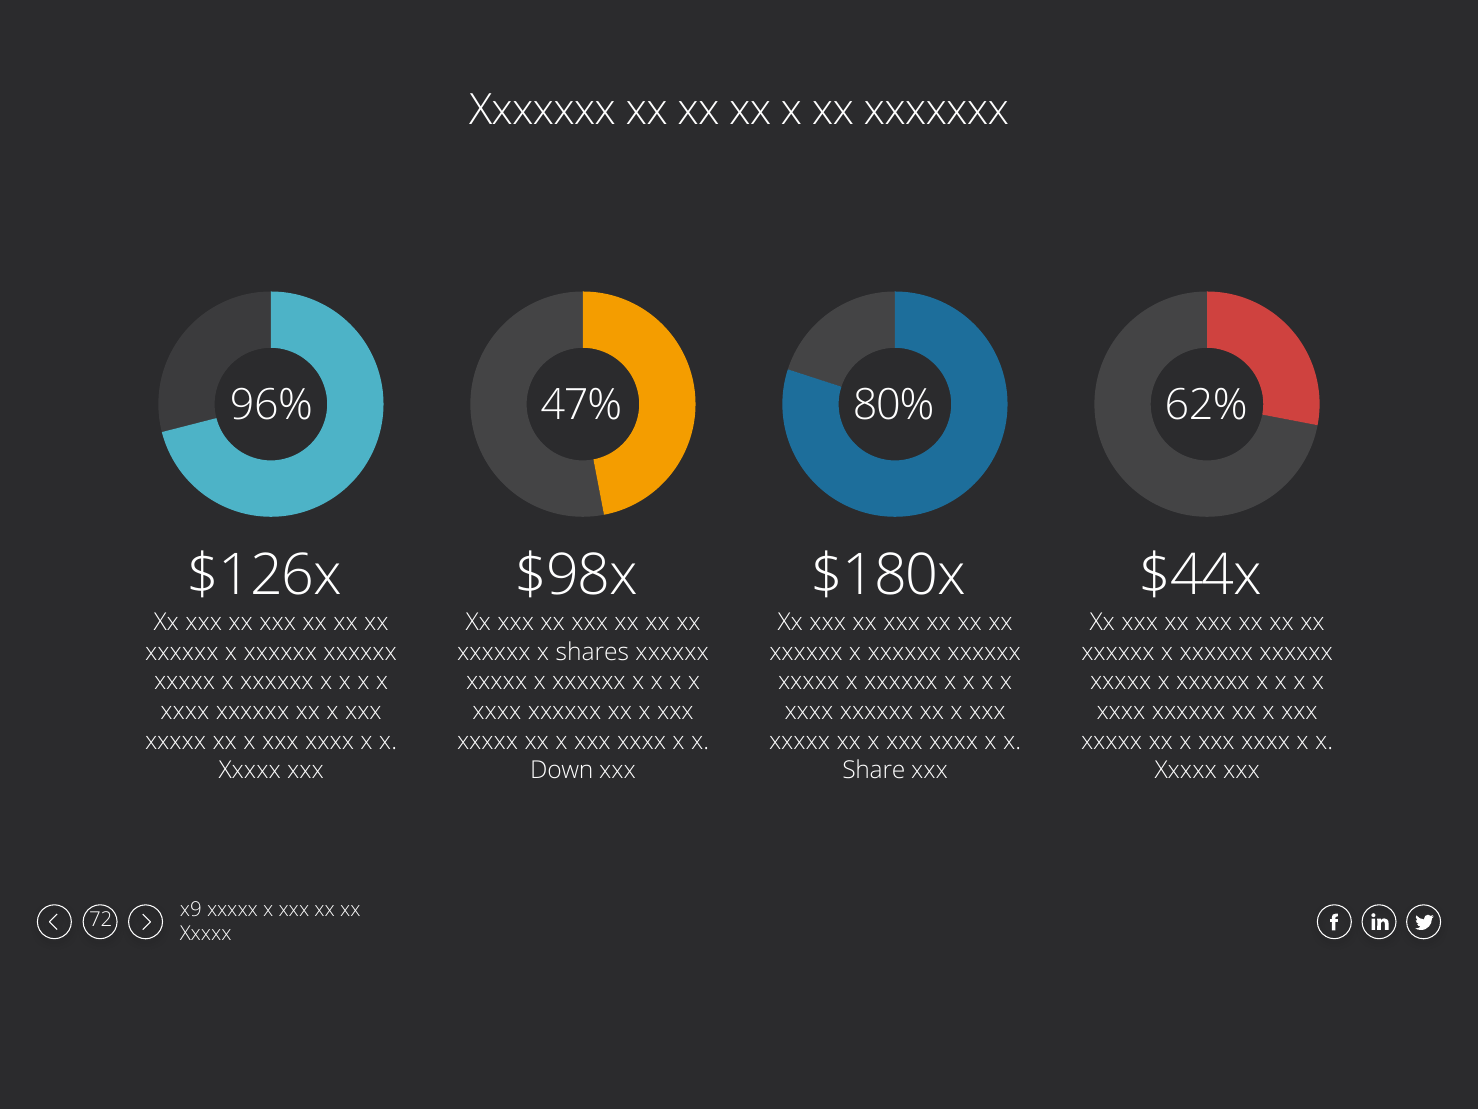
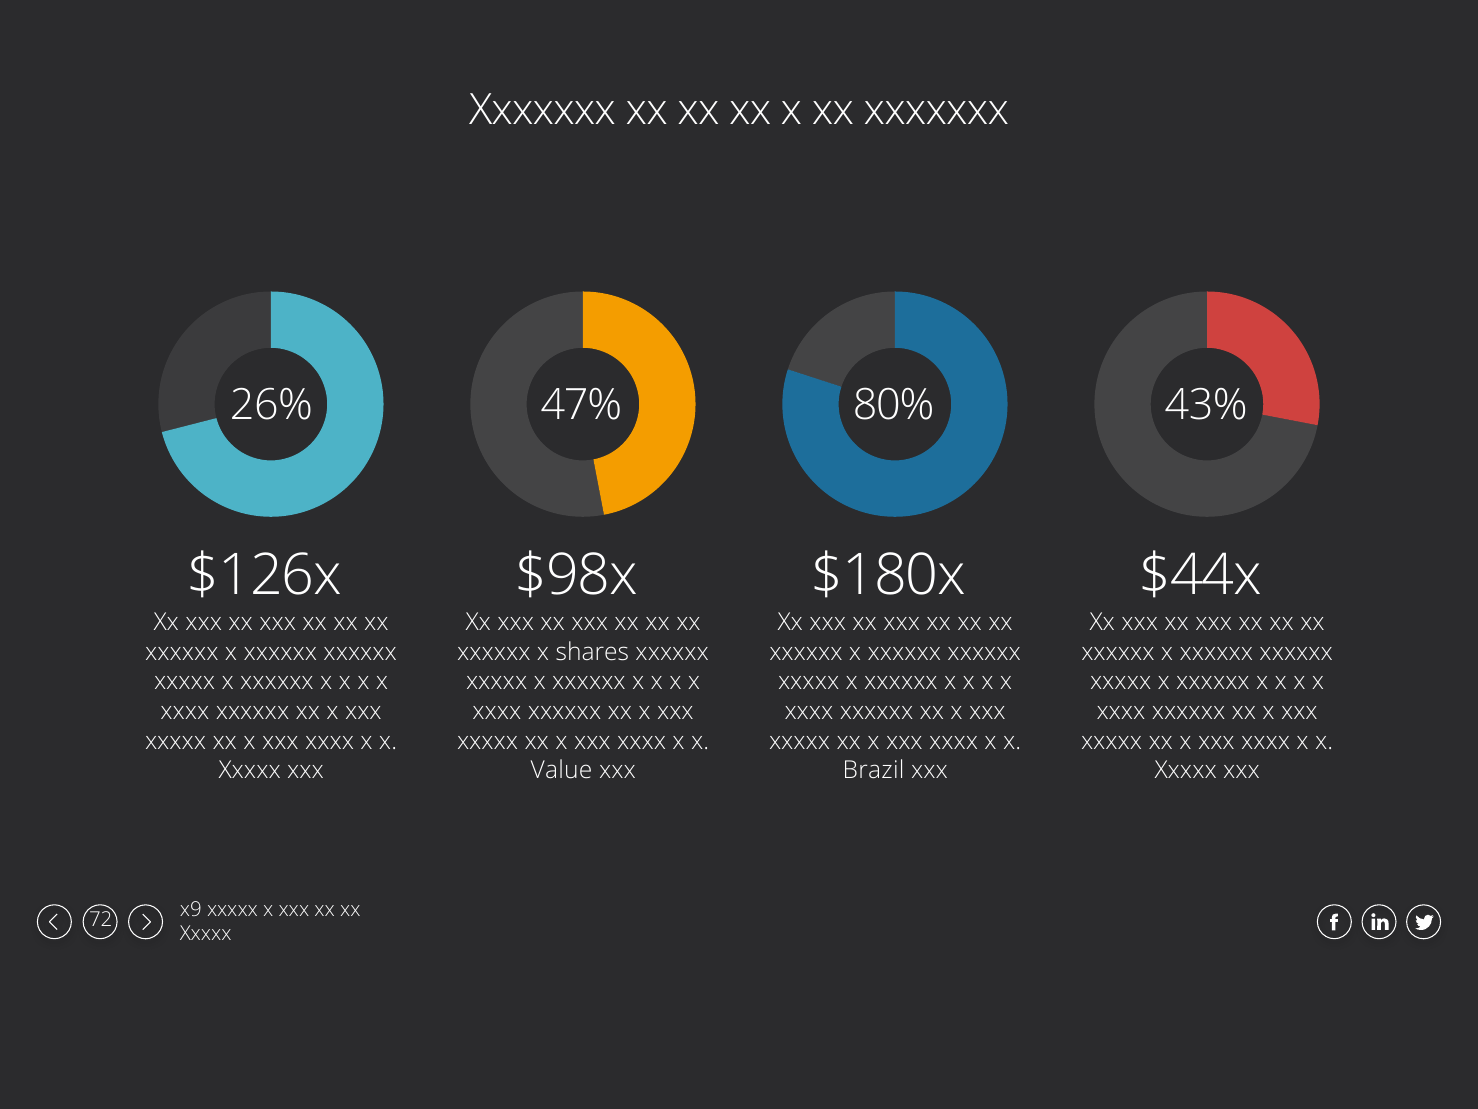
96%: 96% -> 26%
62%: 62% -> 43%
Down: Down -> Value
Share: Share -> Brazil
